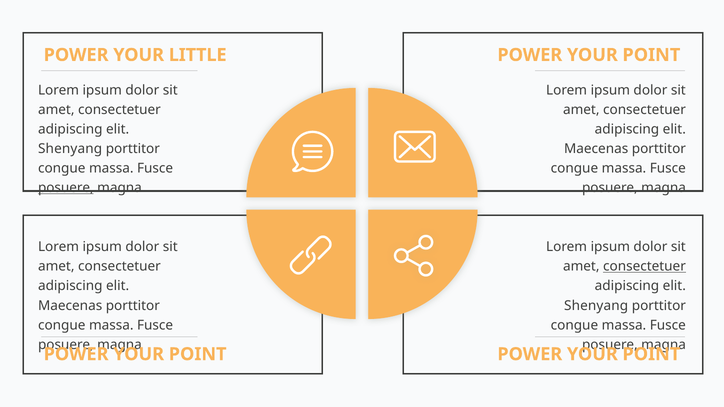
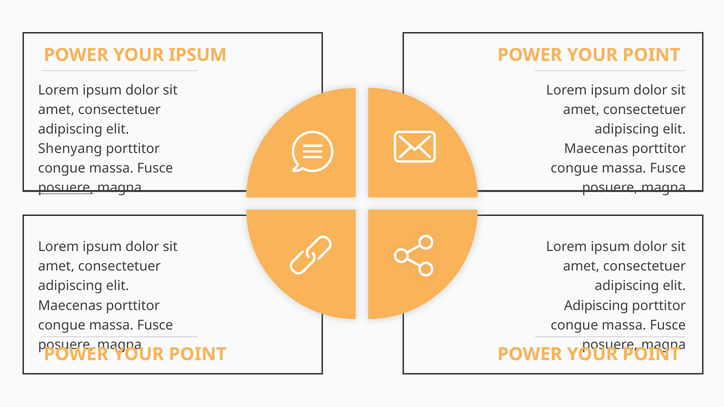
YOUR LITTLE: LITTLE -> IPSUM
consectetuer at (644, 267) underline: present -> none
Shenyang at (596, 306): Shenyang -> Adipiscing
